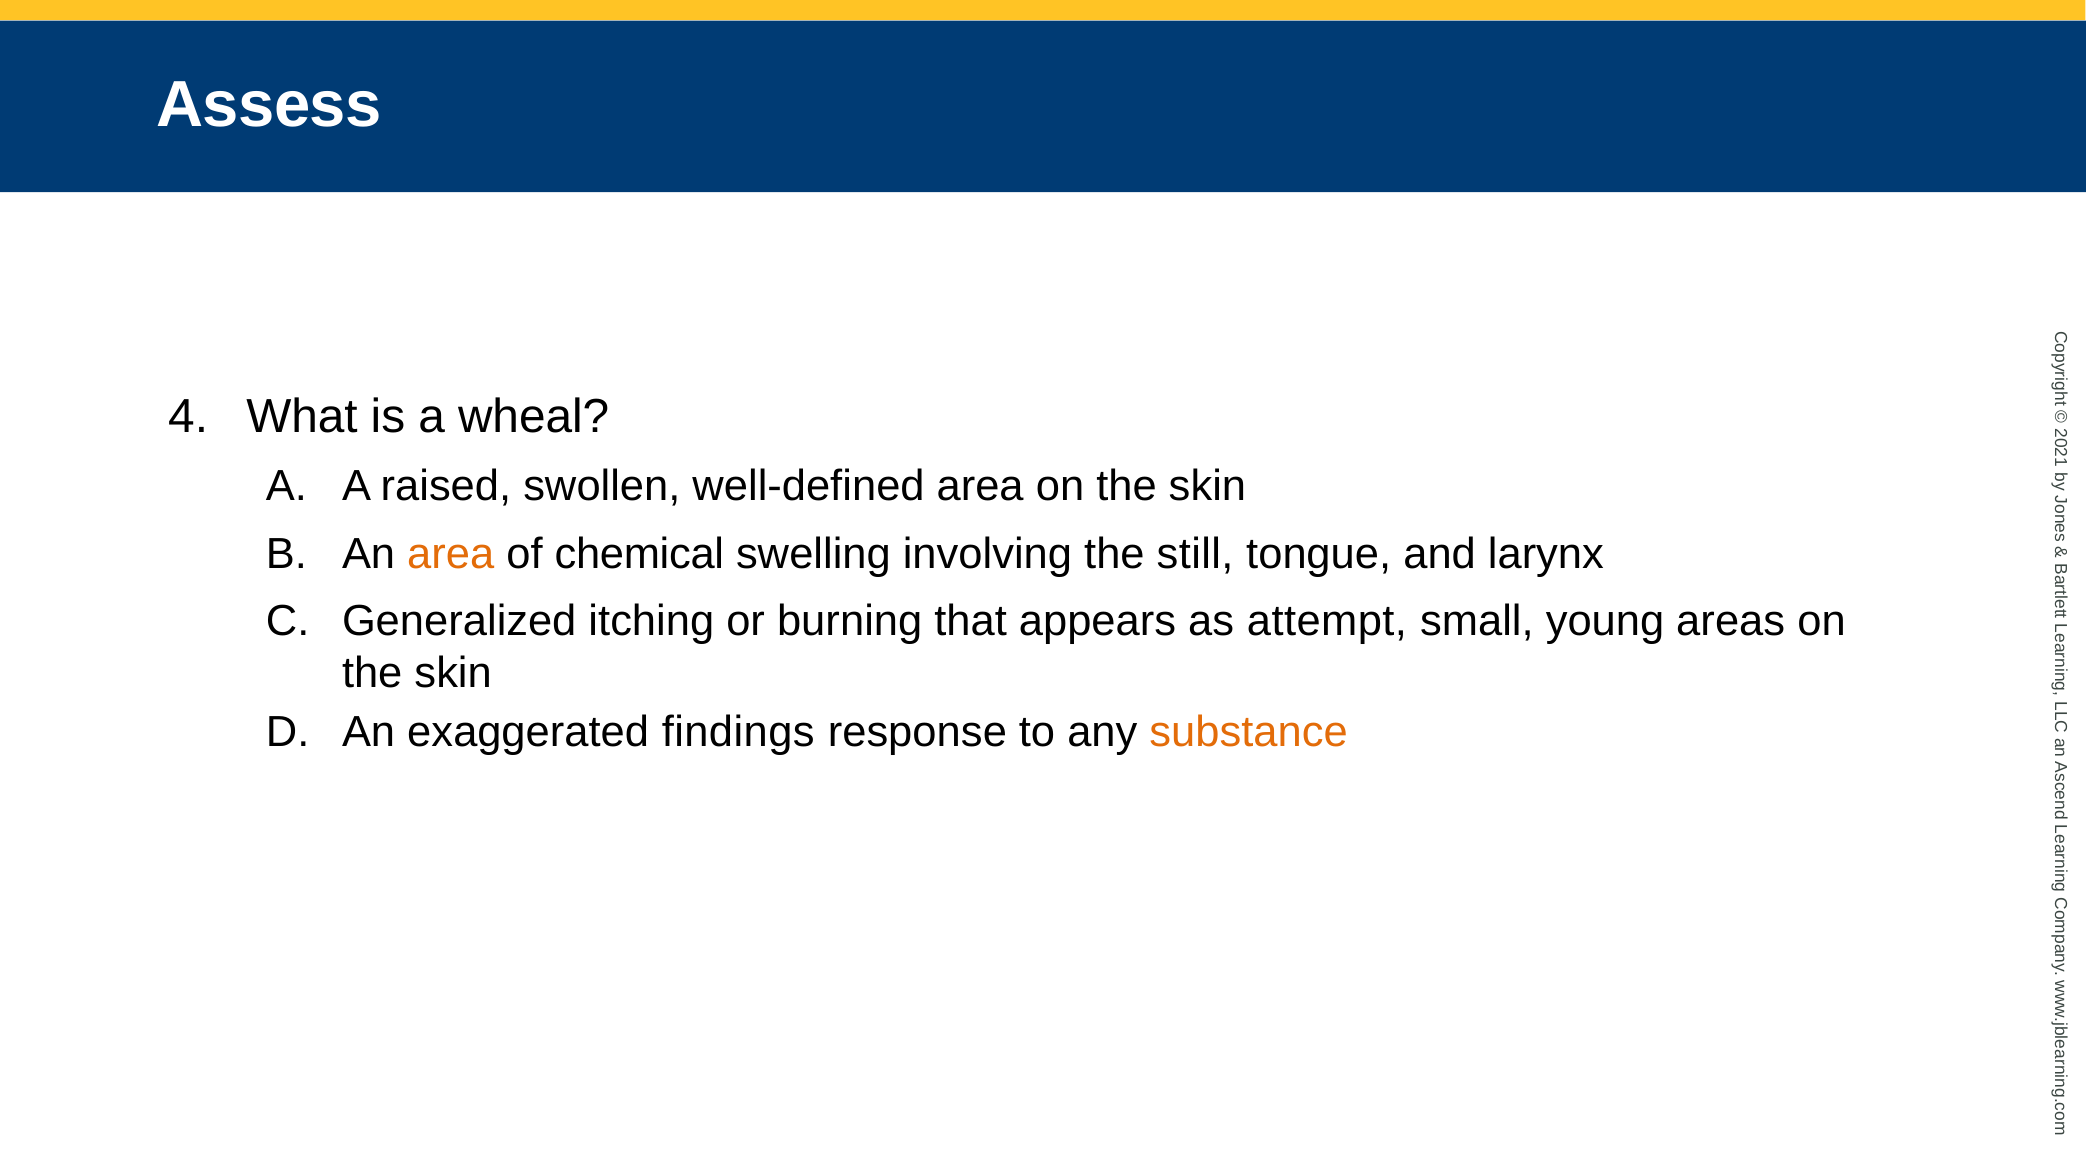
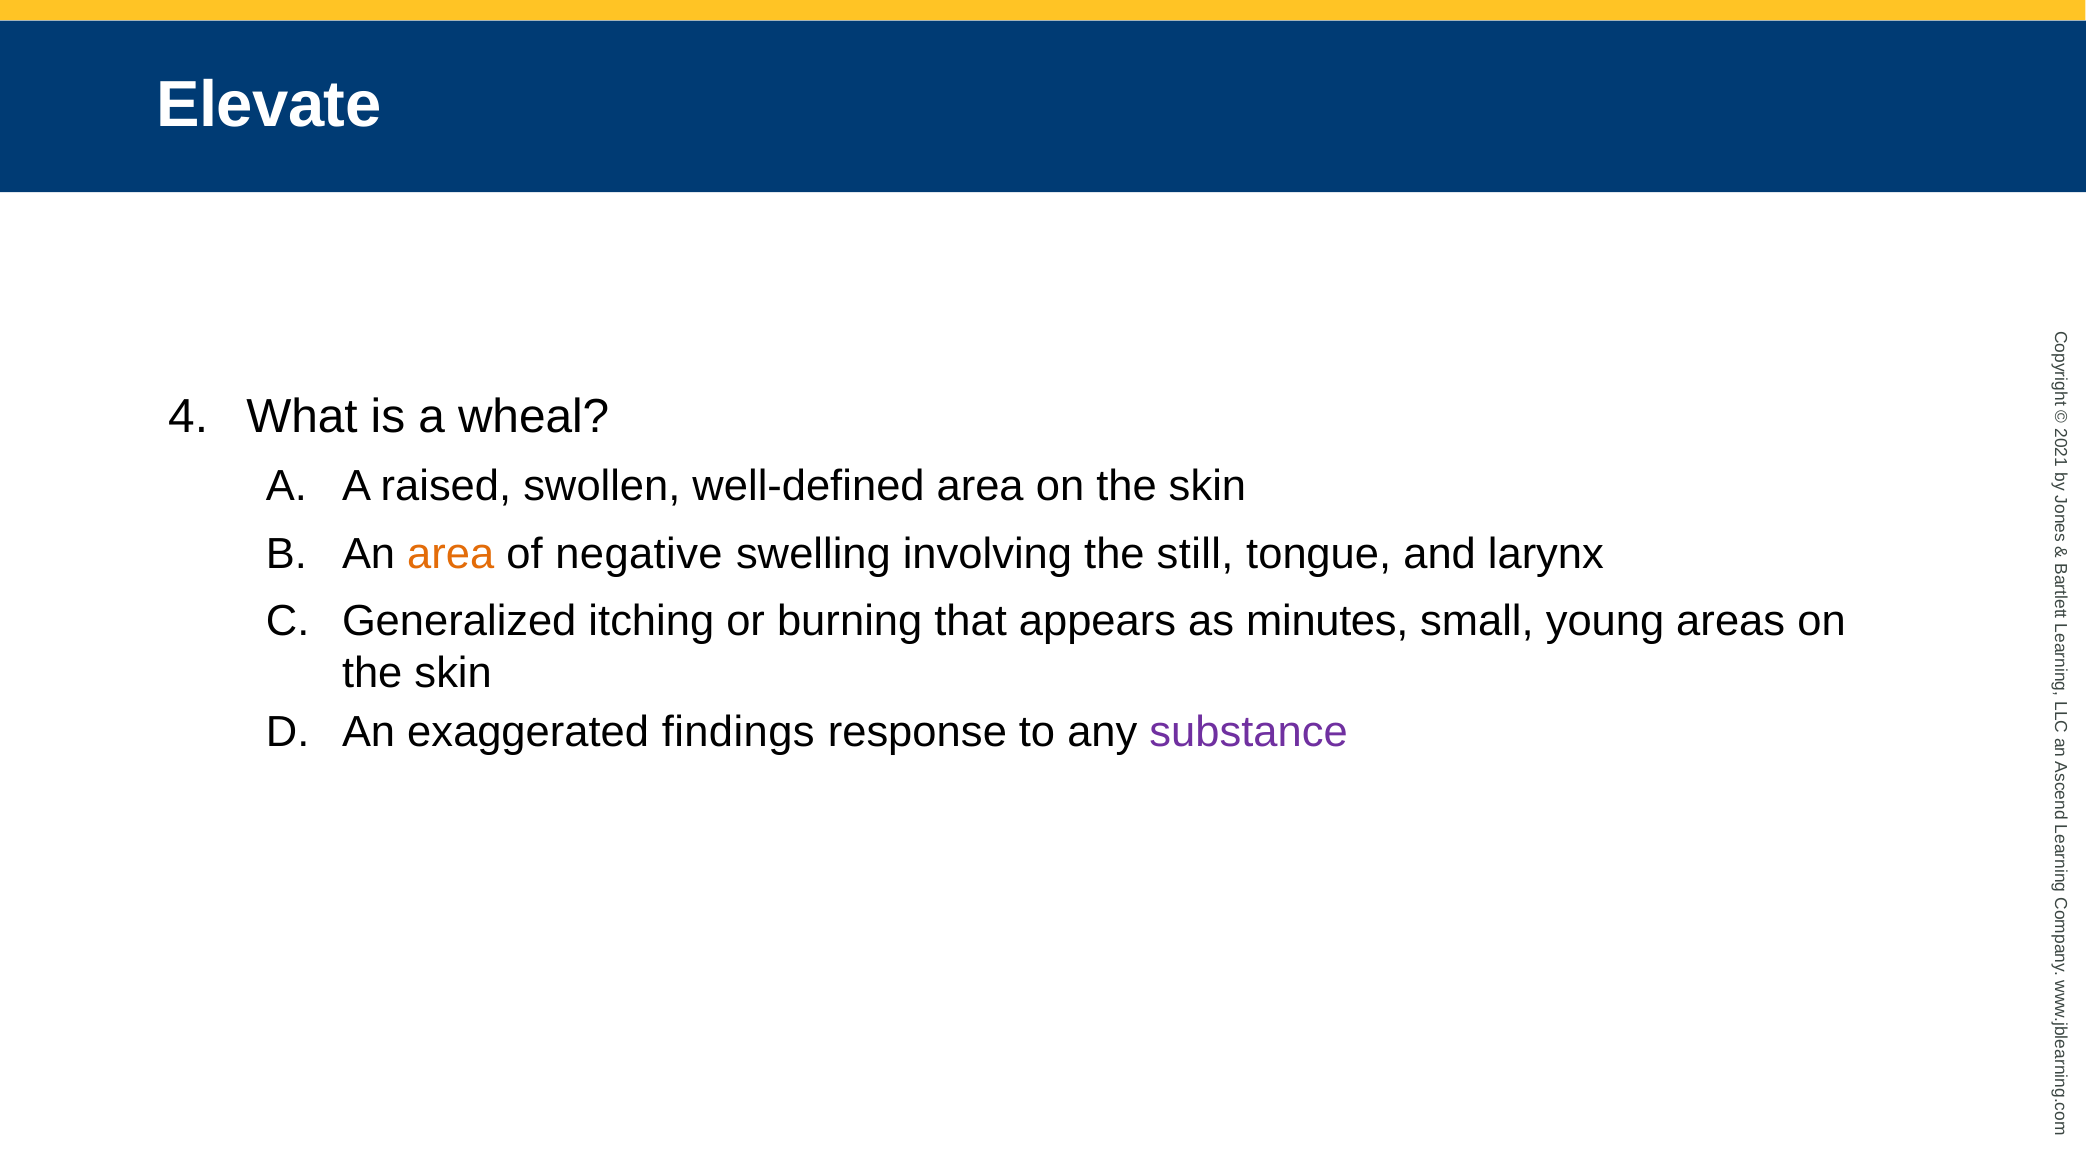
Assess: Assess -> Elevate
chemical: chemical -> negative
attempt: attempt -> minutes
substance colour: orange -> purple
